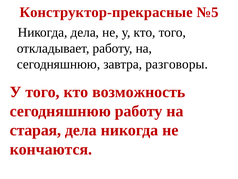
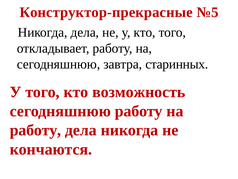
разговоры: разговоры -> старинных
старая at (35, 130): старая -> работу
